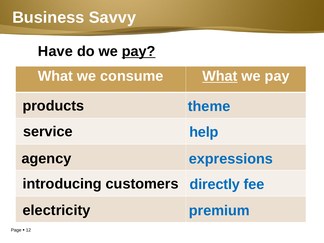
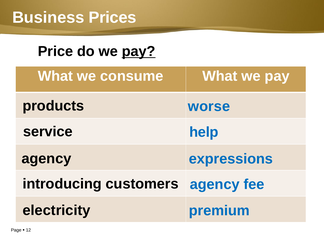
Savvy: Savvy -> Prices
Have: Have -> Price
What at (220, 76) underline: present -> none
theme: theme -> worse
customers directly: directly -> agency
